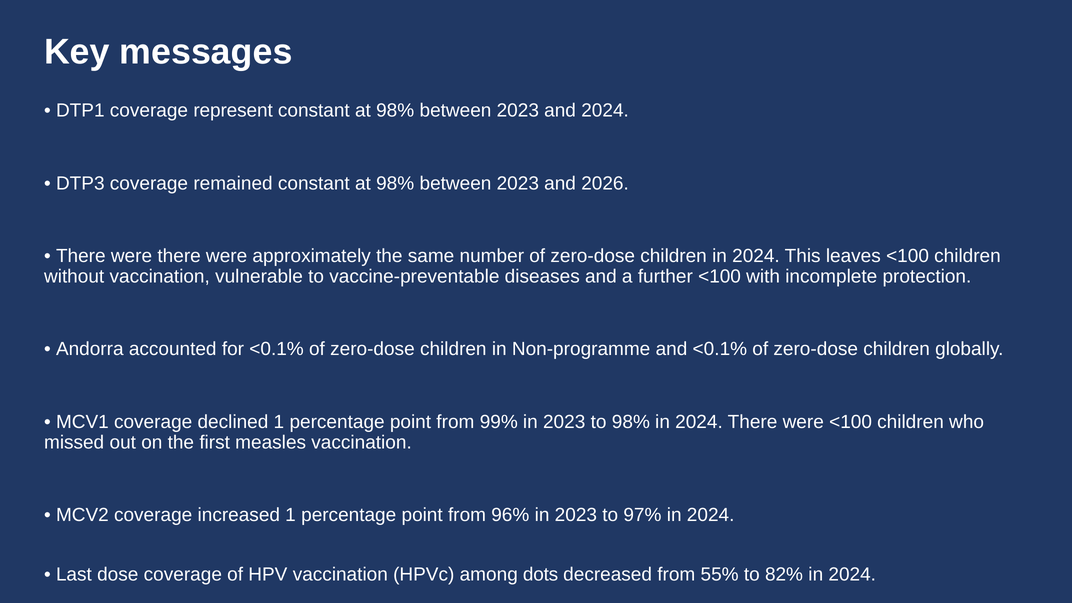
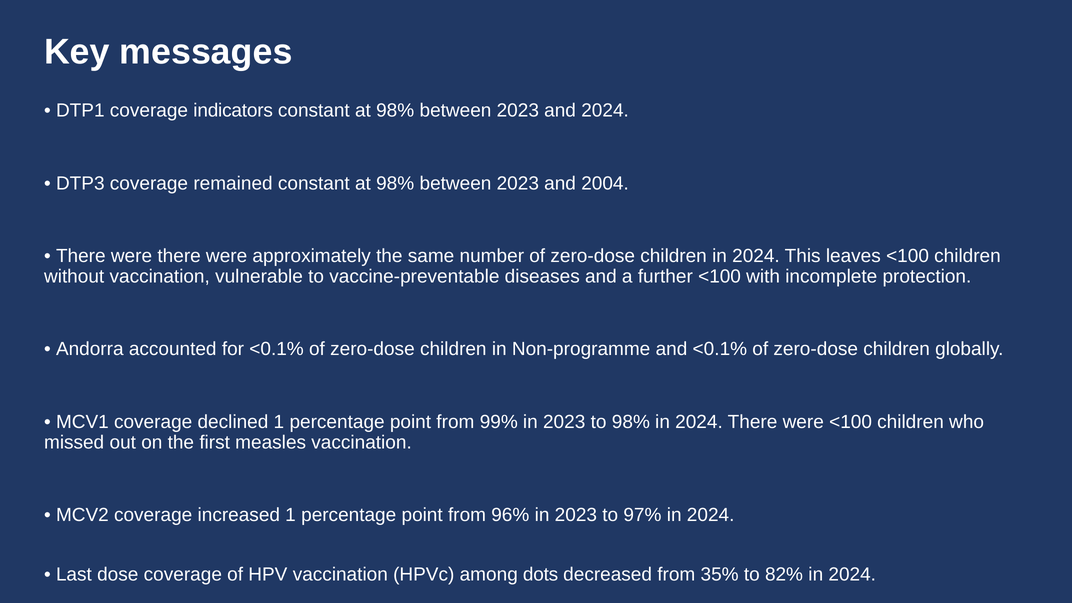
represent: represent -> indicators
2026: 2026 -> 2004
55%: 55% -> 35%
